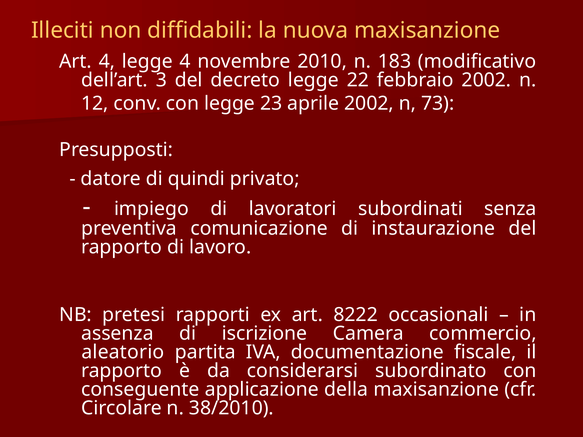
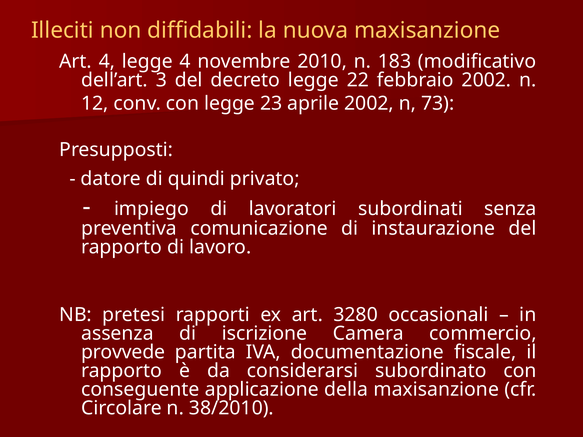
8222: 8222 -> 3280
aleatorio: aleatorio -> provvede
